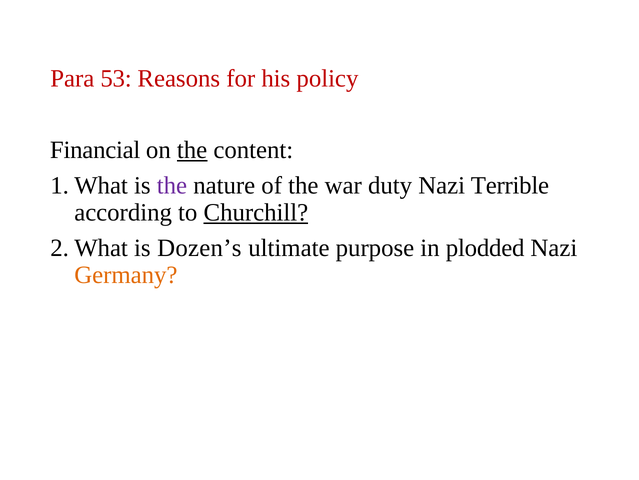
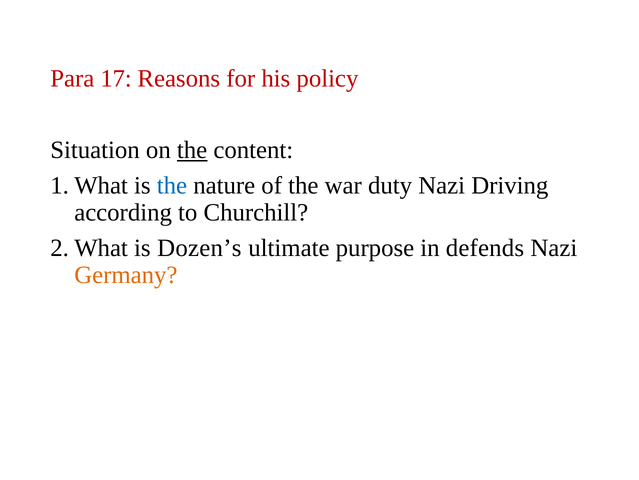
53: 53 -> 17
Financial: Financial -> Situation
the at (172, 185) colour: purple -> blue
Terrible: Terrible -> Driving
Churchill underline: present -> none
plodded: plodded -> defends
